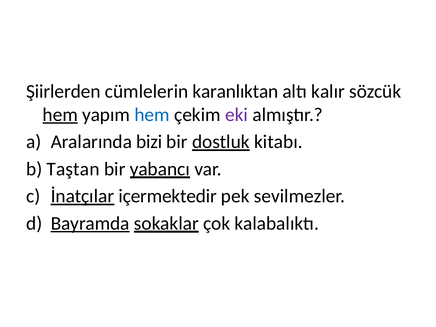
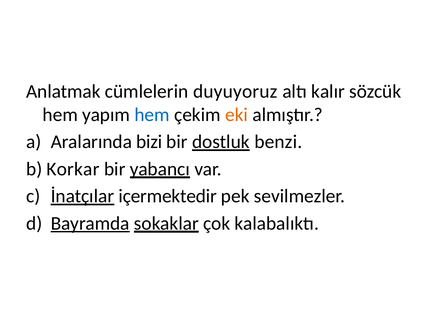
Şiirlerden: Şiirlerden -> Anlatmak
karanlıktan: karanlıktan -> duyuyoruz
hem at (60, 115) underline: present -> none
eki colour: purple -> orange
kitabı: kitabı -> benzi
Taştan: Taştan -> Korkar
